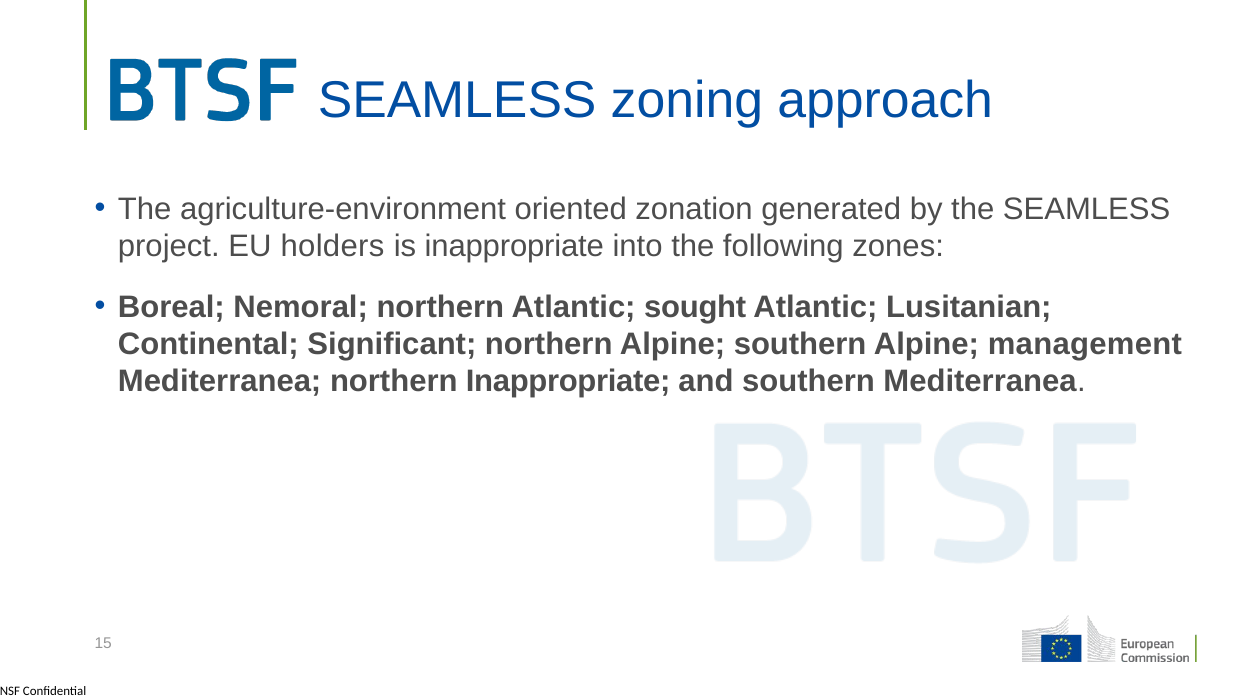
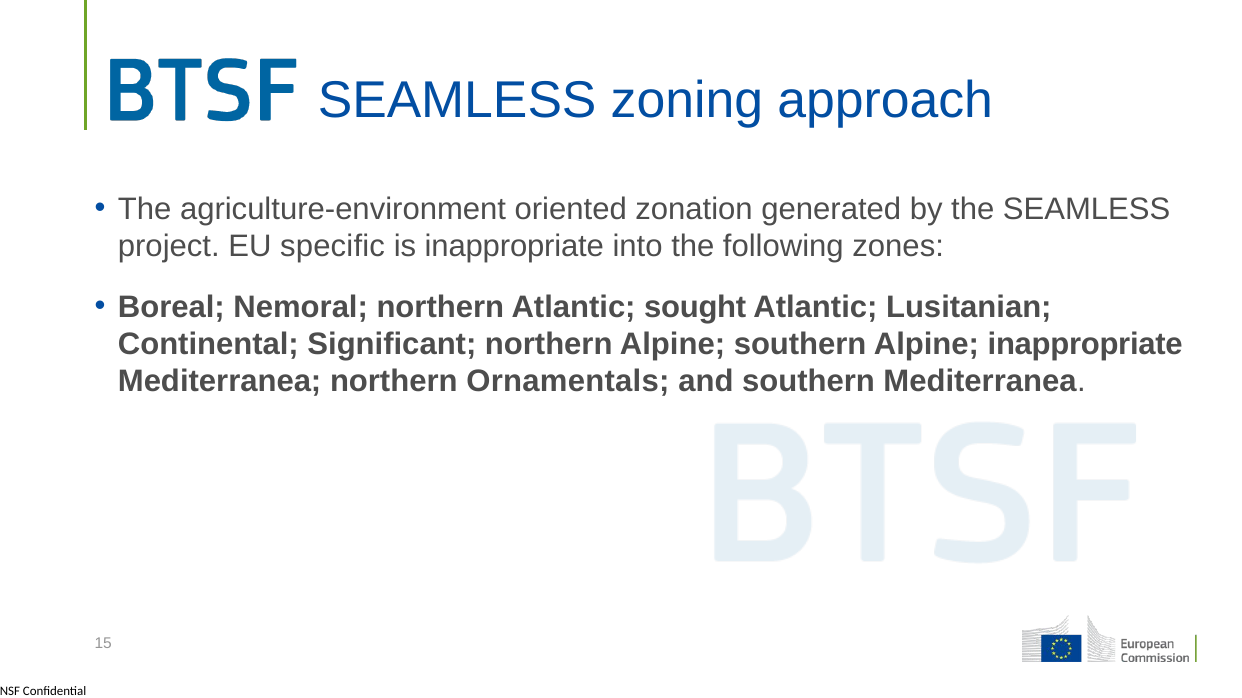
holders: holders -> specific
Alpine management: management -> inappropriate
northern Inappropriate: Inappropriate -> Ornamentals
